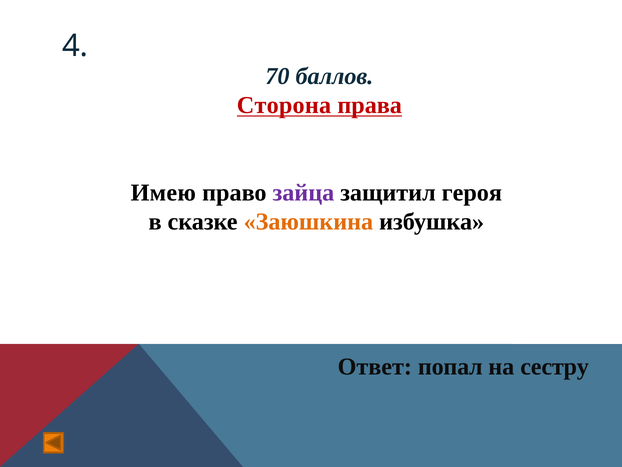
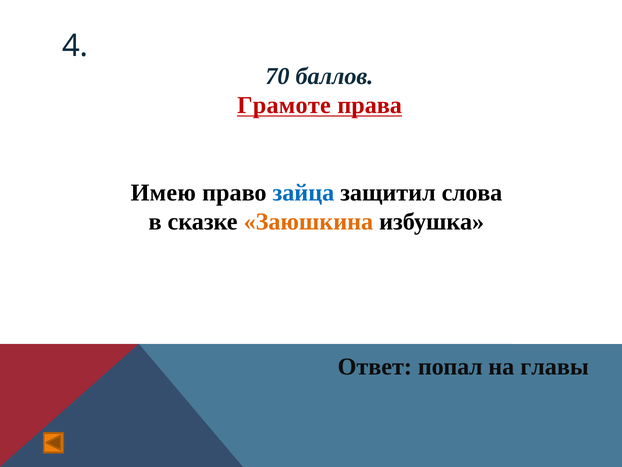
Сторона: Сторона -> Грамоте
зайца colour: purple -> blue
героя: героя -> слова
сестру: сестру -> главы
